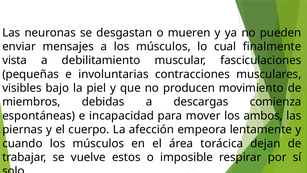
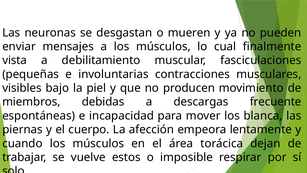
comienza: comienza -> frecuente
ambos: ambos -> blanca
